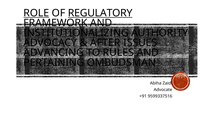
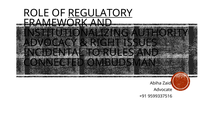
ROLE underline: present -> none
AFTER: AFTER -> RIGHT
ADVANCING: ADVANCING -> INCIDENTAL
PERTAINING: PERTAINING -> CONNECTED
